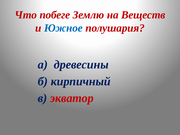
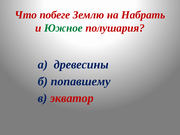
Веществ: Веществ -> Набрать
Южное colour: blue -> green
кирпичный: кирпичный -> попавшему
